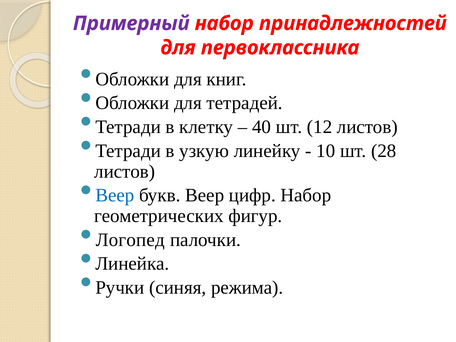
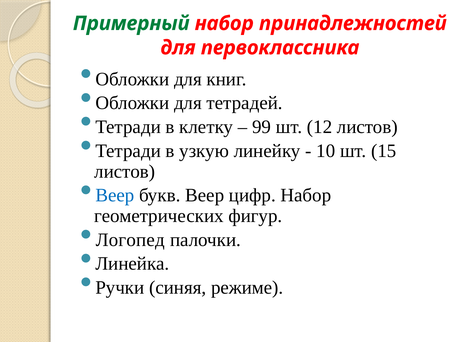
Примерный colour: purple -> green
40: 40 -> 99
28: 28 -> 15
режима: режима -> режиме
